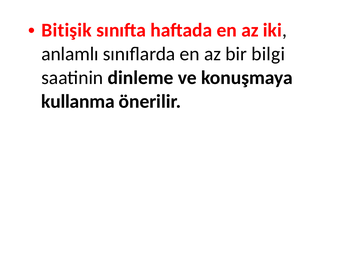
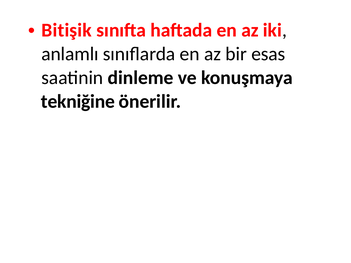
bilgi: bilgi -> esas
kullanma: kullanma -> tekniğine
